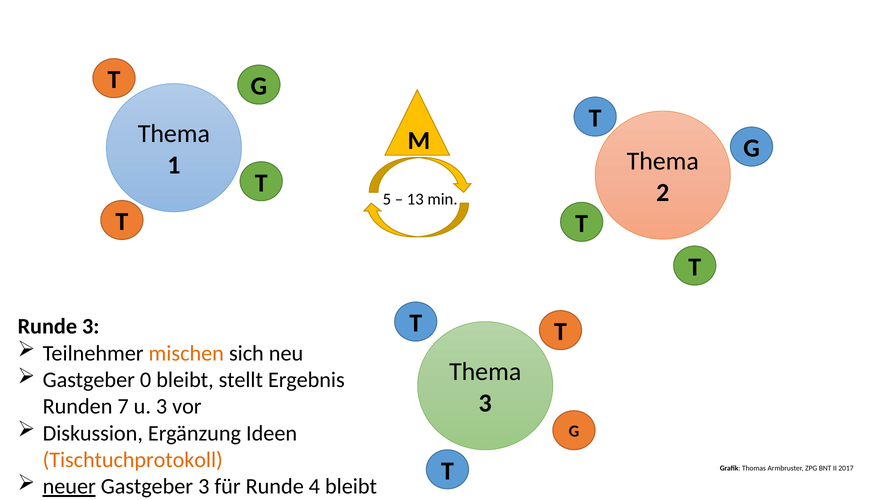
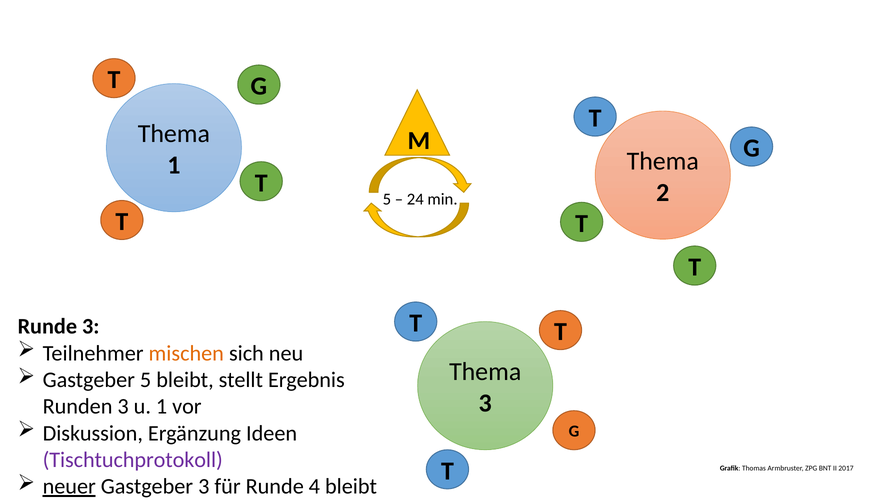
13: 13 -> 24
Gastgeber 0: 0 -> 5
Runden 7: 7 -> 3
u 3: 3 -> 1
Tischtuchprotokoll colour: orange -> purple
